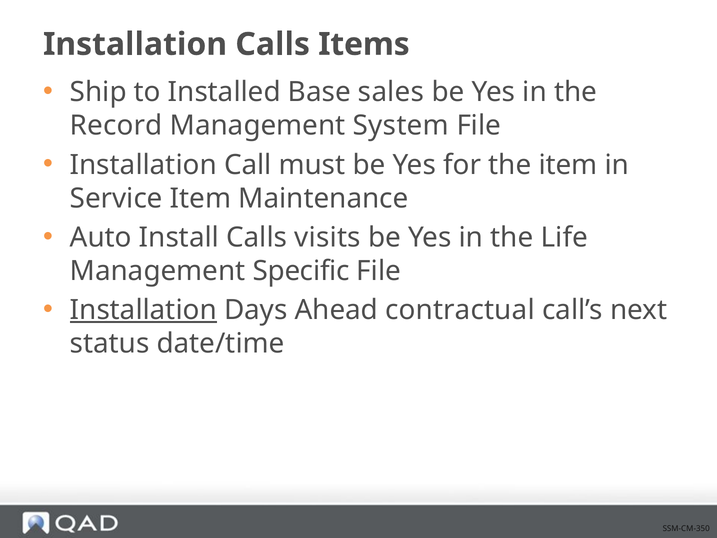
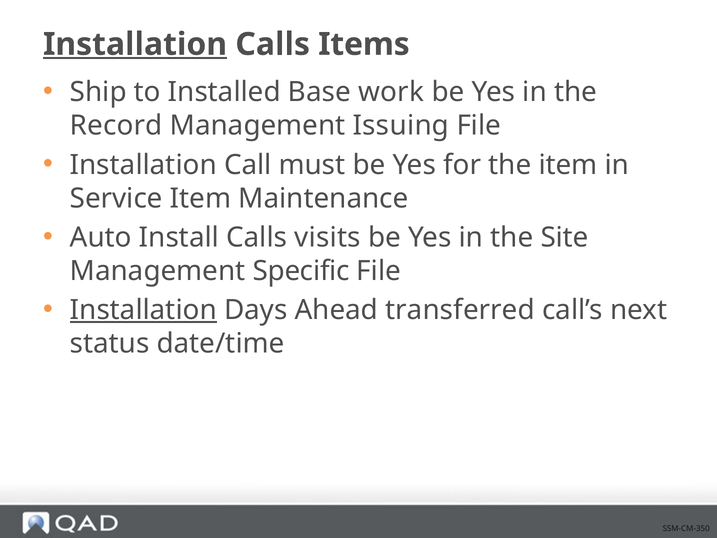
Installation at (135, 44) underline: none -> present
sales: sales -> work
System: System -> Issuing
Life: Life -> Site
contractual: contractual -> transferred
